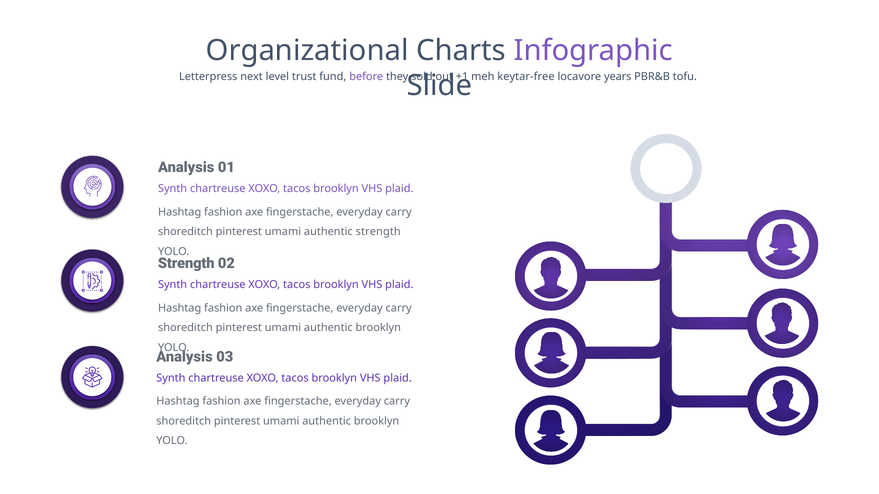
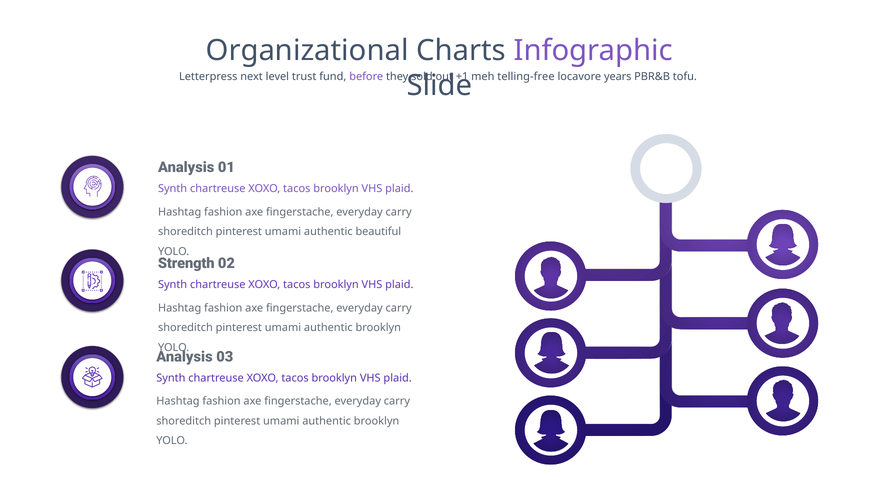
keytar-free: keytar-free -> telling-free
authentic strength: strength -> beautiful
